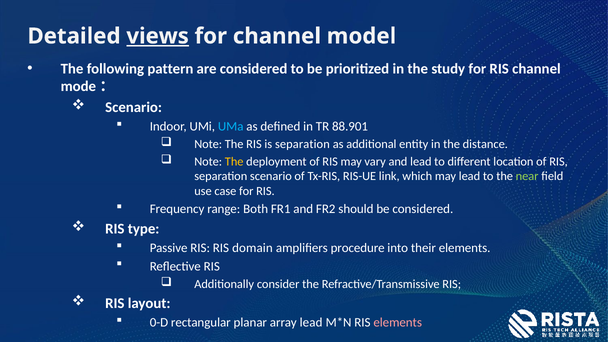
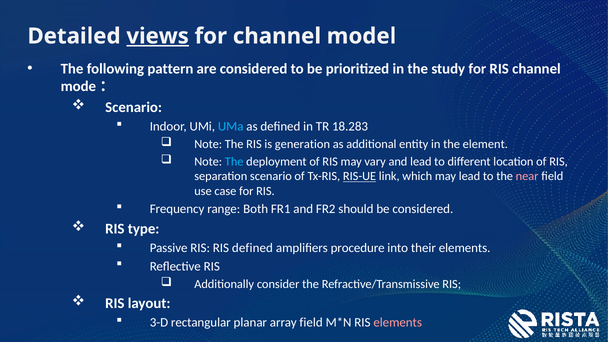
88.901: 88.901 -> 18.283
is separation: separation -> generation
distance: distance -> element
The at (234, 161) colour: yellow -> light blue
RIS-UE underline: none -> present
near colour: light green -> pink
RIS domain: domain -> defined
0-D: 0-D -> 3-D
array lead: lead -> field
